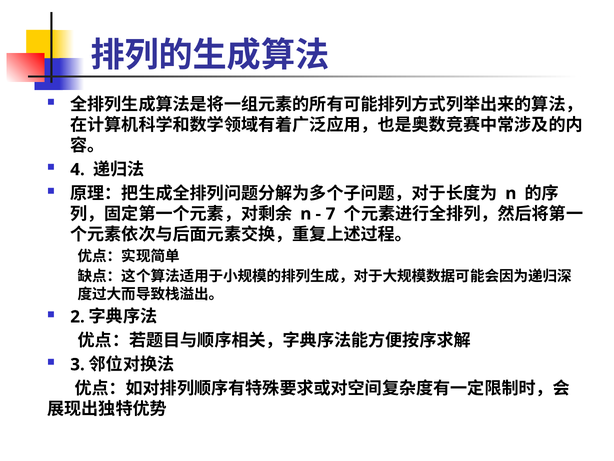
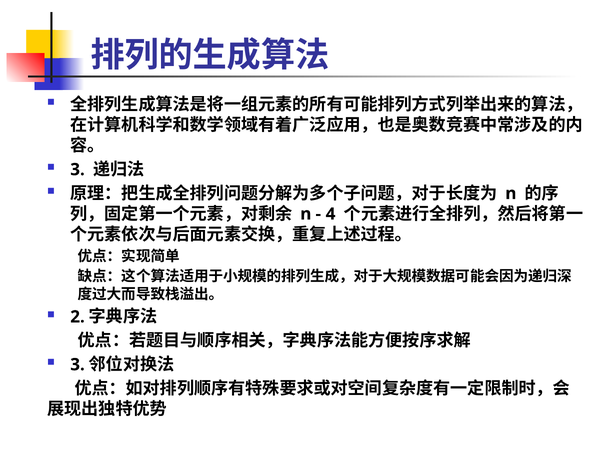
4 at (78, 169): 4 -> 3
7: 7 -> 4
